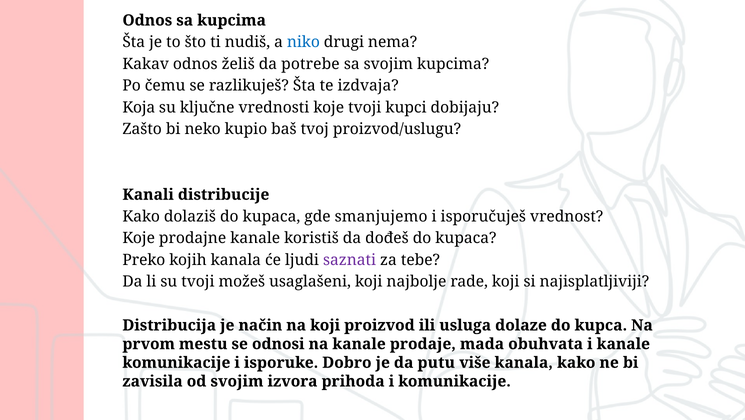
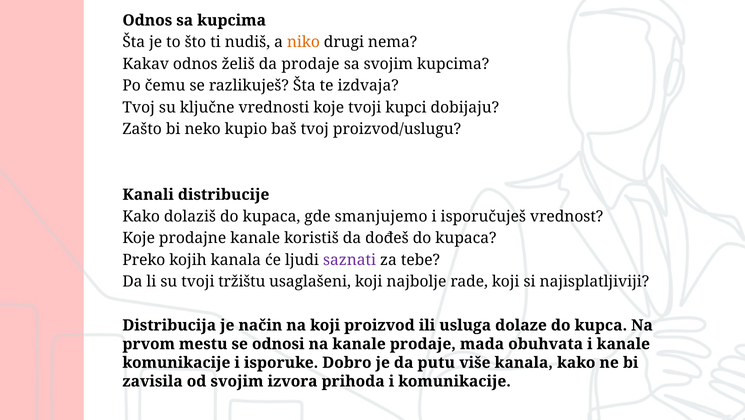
niko colour: blue -> orange
da potrebe: potrebe -> prodaje
Koja at (139, 107): Koja -> Tvoj
možeš: možeš -> tržištu
